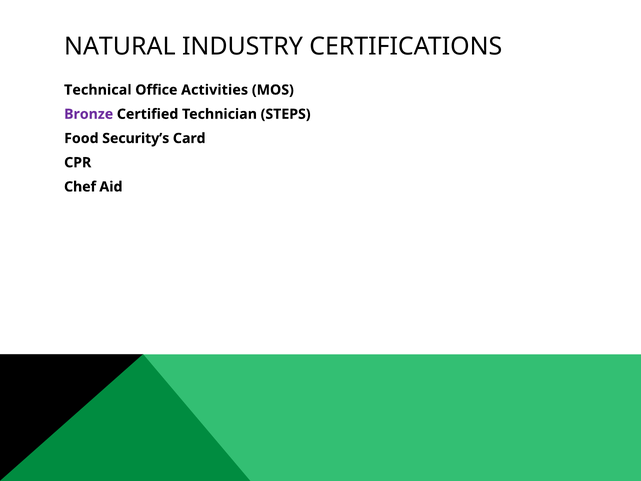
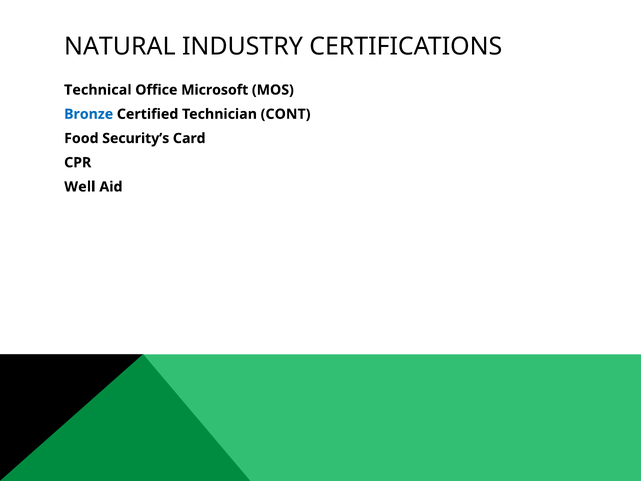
Activities: Activities -> Microsoft
Bronze colour: purple -> blue
STEPS: STEPS -> CONT
Chef: Chef -> Well
